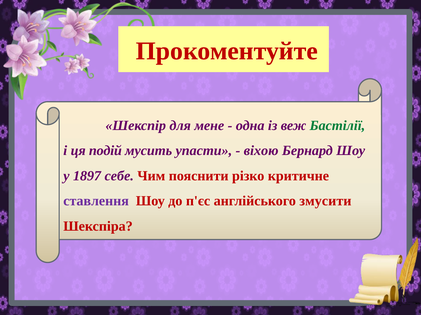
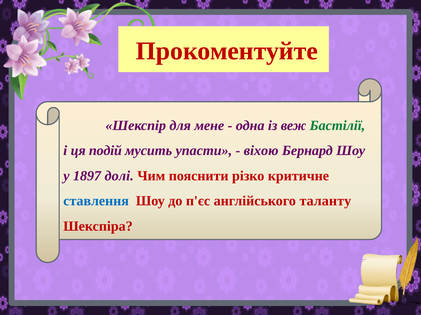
себе: себе -> долі
ставлення colour: purple -> blue
змусити: змусити -> таланту
